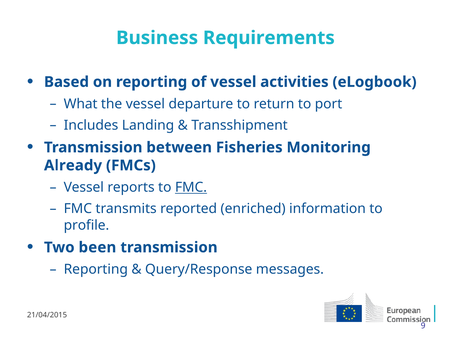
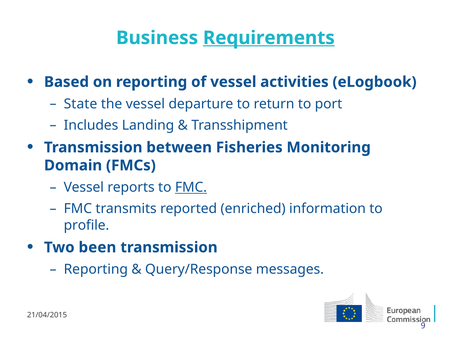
Requirements underline: none -> present
What: What -> State
Already: Already -> Domain
